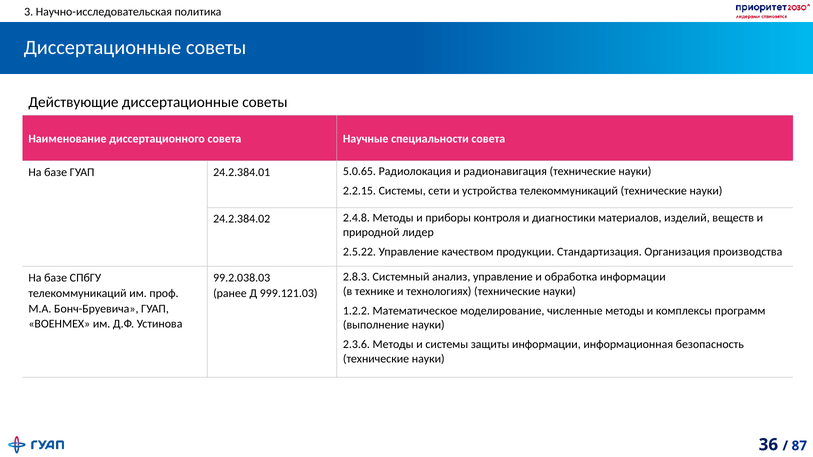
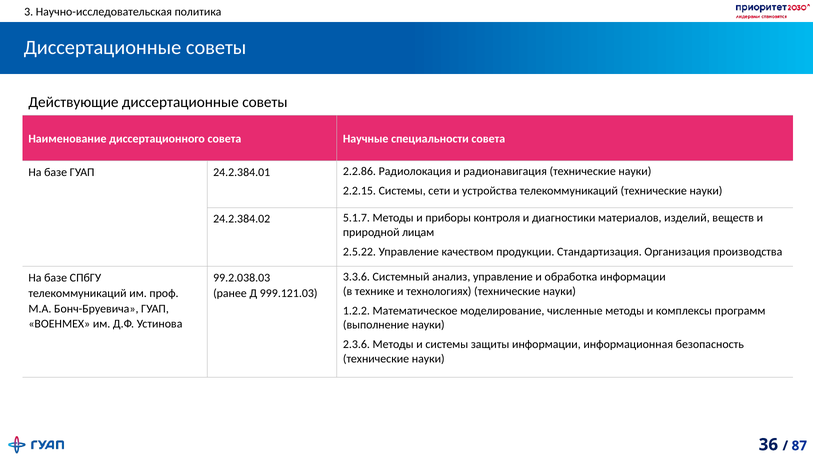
5.0.65: 5.0.65 -> 2.2.86
2.4.8: 2.4.8 -> 5.1.7
лидер: лидер -> лицам
2.8.3: 2.8.3 -> 3.3.6
